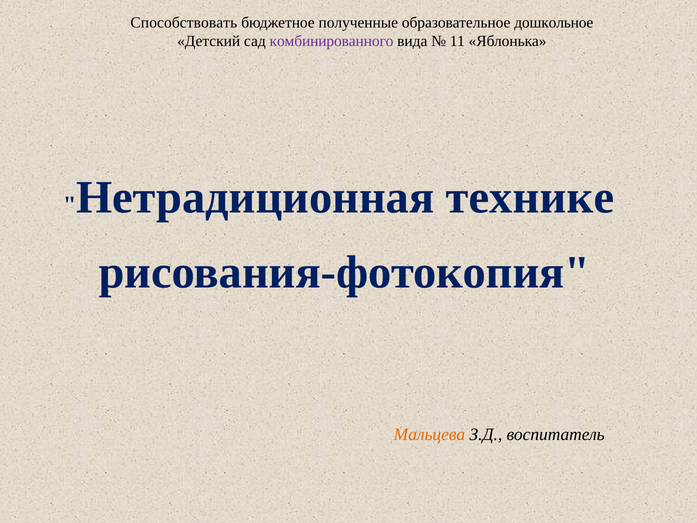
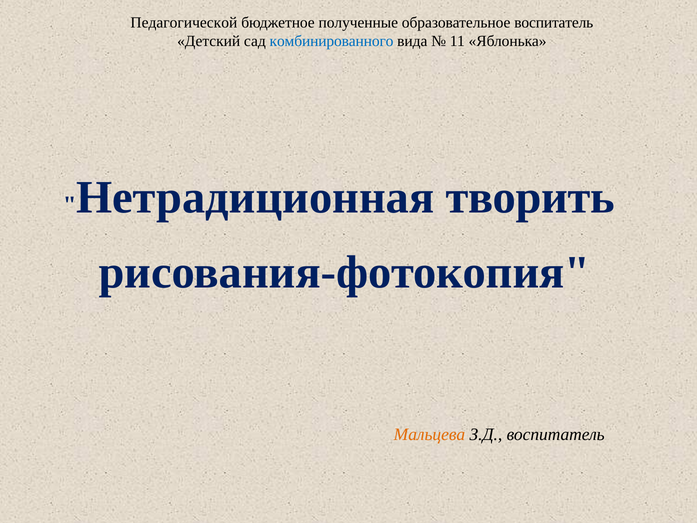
Способствовать: Способствовать -> Педагогической
образовательное дошкольное: дошкольное -> воспитатель
комбинированного colour: purple -> blue
технике: технике -> творить
